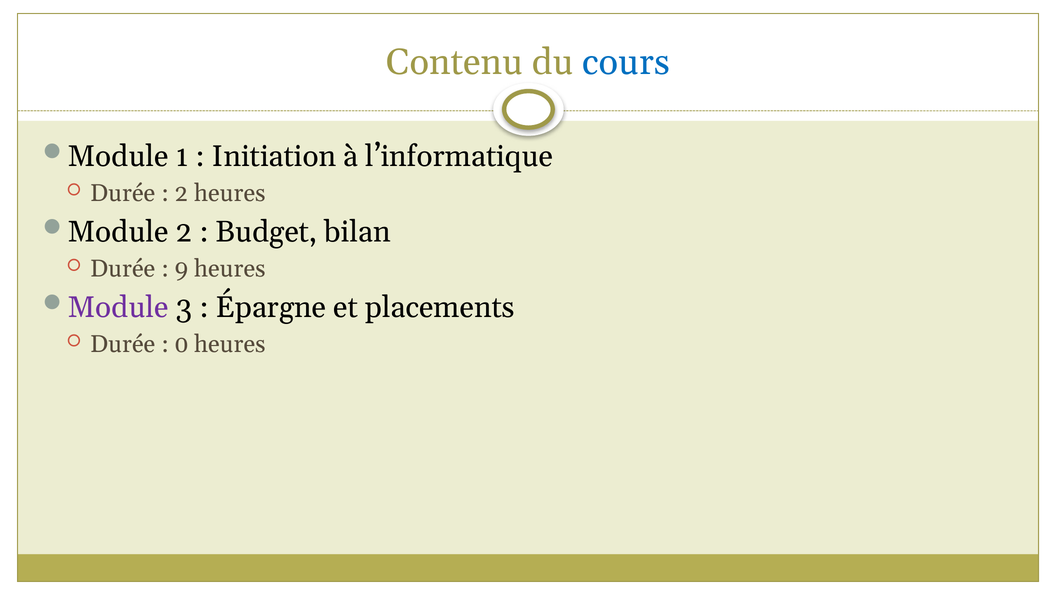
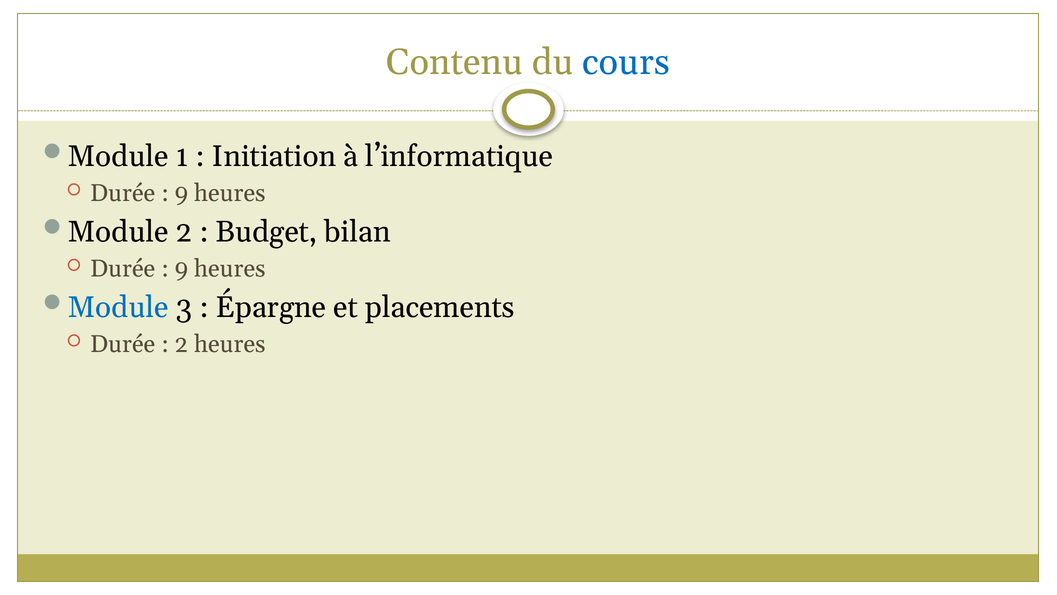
2 at (181, 193): 2 -> 9
Module at (118, 307) colour: purple -> blue
0 at (182, 344): 0 -> 2
